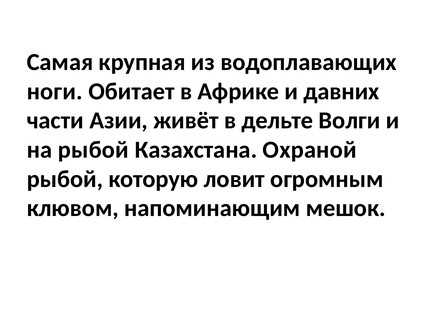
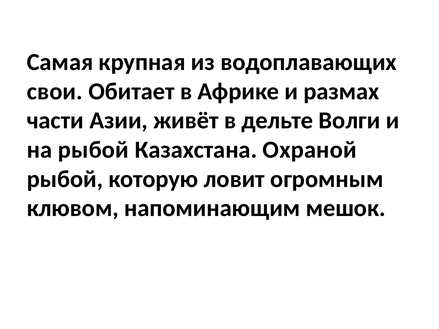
ноги: ноги -> свои
давних: давних -> размах
